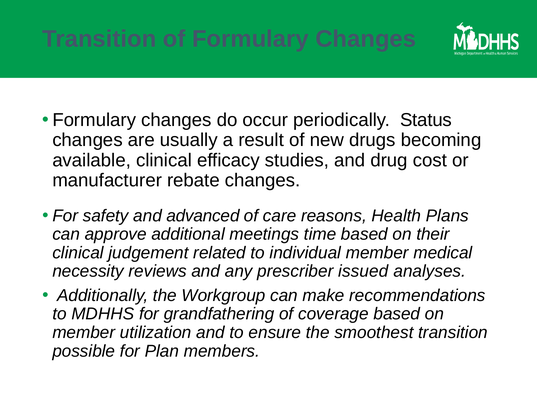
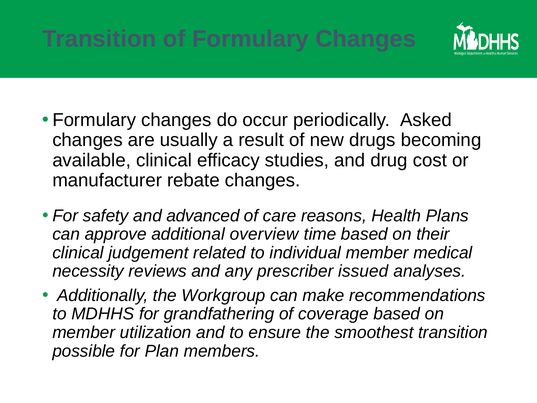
Status: Status -> Asked
meetings: meetings -> overview
